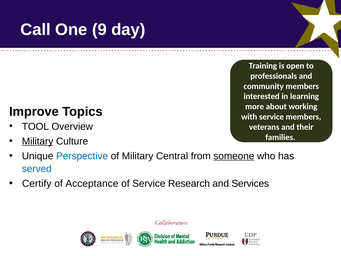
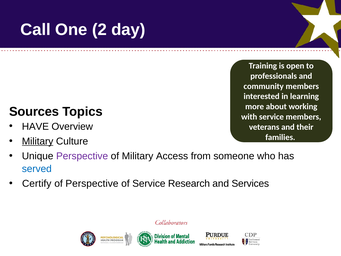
9: 9 -> 2
Improve: Improve -> Sources
TOOL: TOOL -> HAVE
Perspective at (82, 156) colour: blue -> purple
Central: Central -> Access
someone underline: present -> none
of Acceptance: Acceptance -> Perspective
